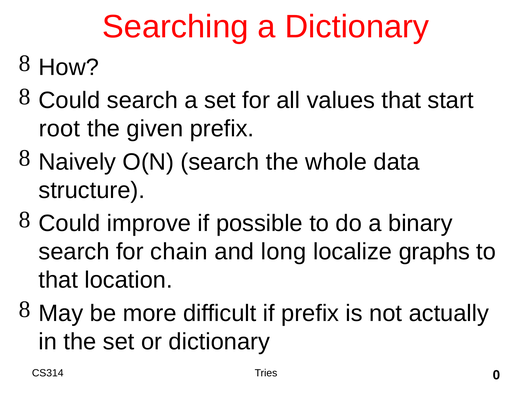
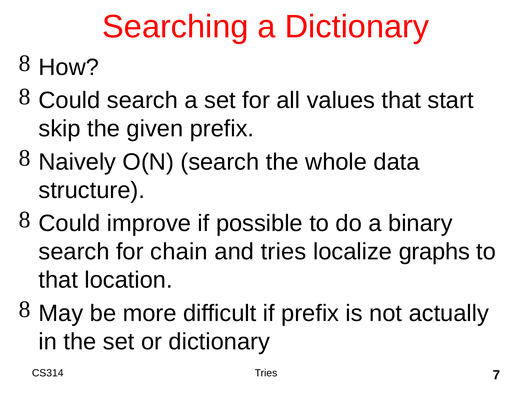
root: root -> skip
and long: long -> tries
0: 0 -> 7
